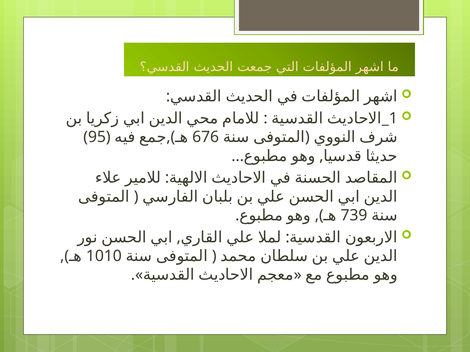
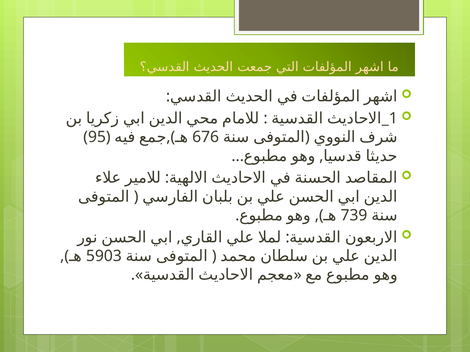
1010: 1010 -> 5903
